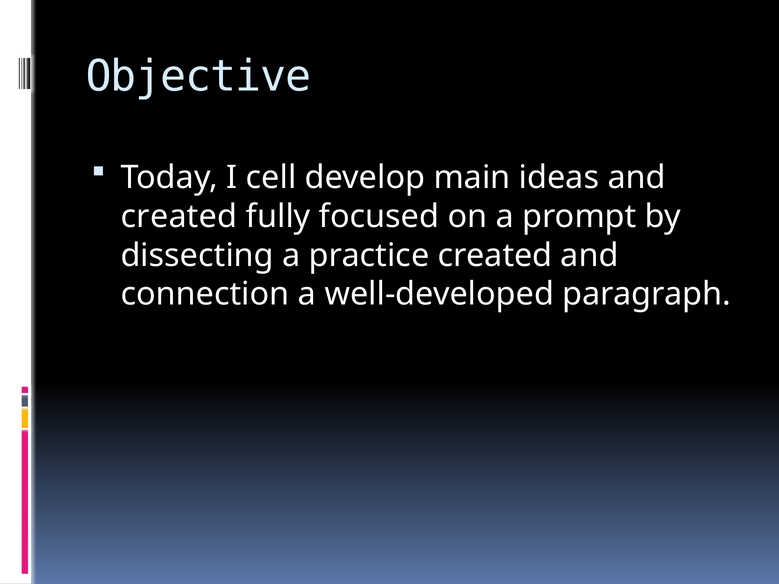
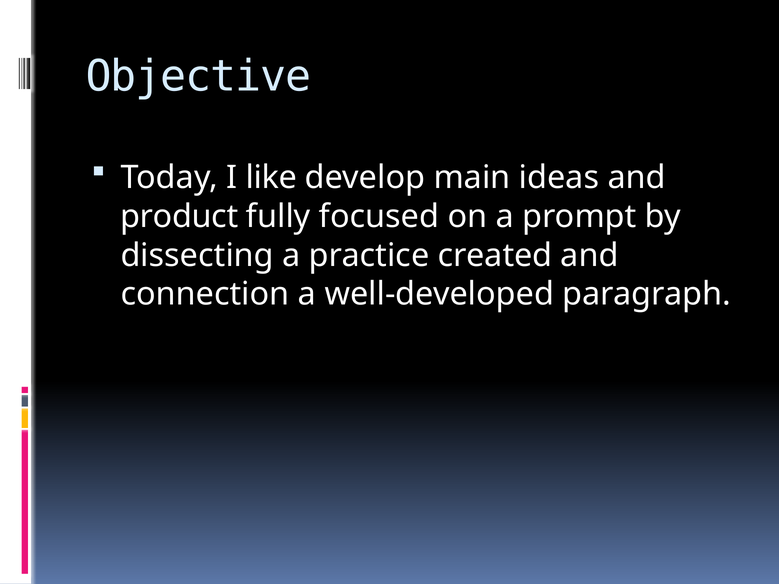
cell: cell -> like
created at (179, 216): created -> product
